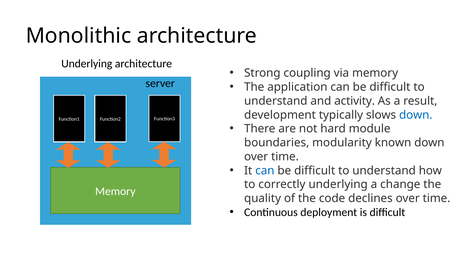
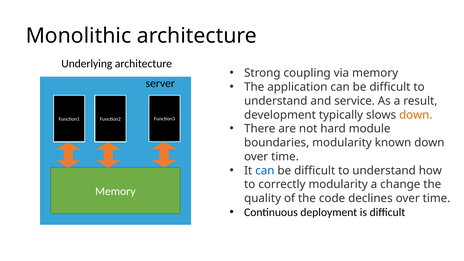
activity: activity -> service
down at (416, 115) colour: blue -> orange
correctly underlying: underlying -> modularity
